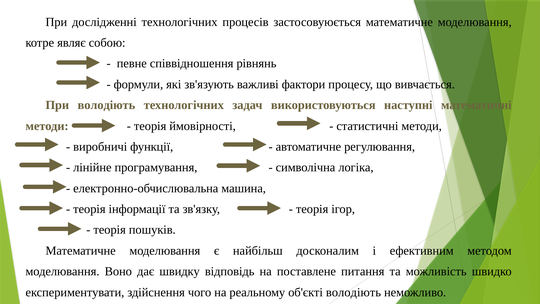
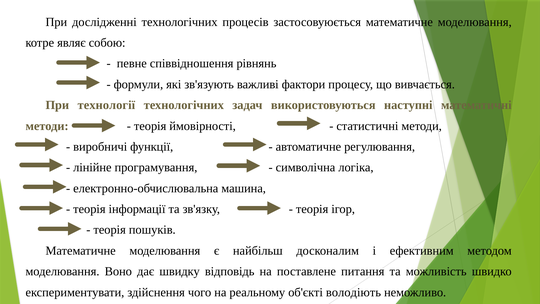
При володіють: володіють -> технології
